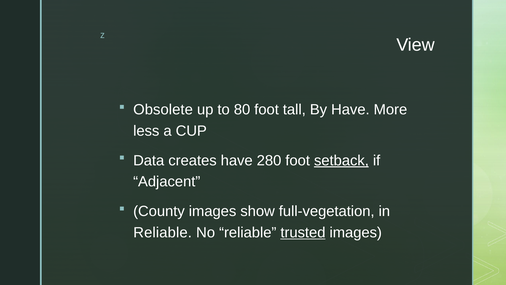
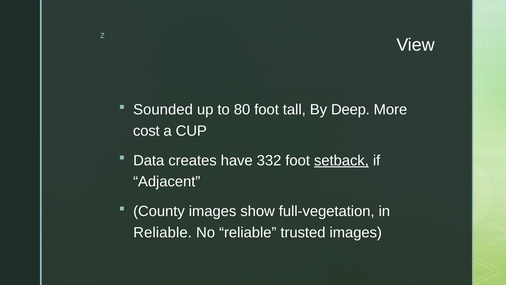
Obsolete: Obsolete -> Sounded
By Have: Have -> Deep
less: less -> cost
280: 280 -> 332
trusted underline: present -> none
